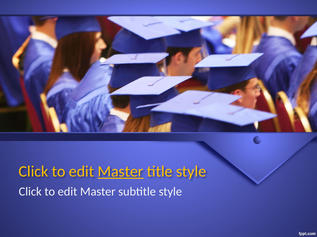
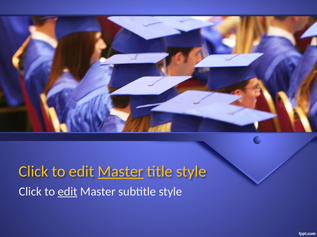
edit at (68, 192) underline: none -> present
